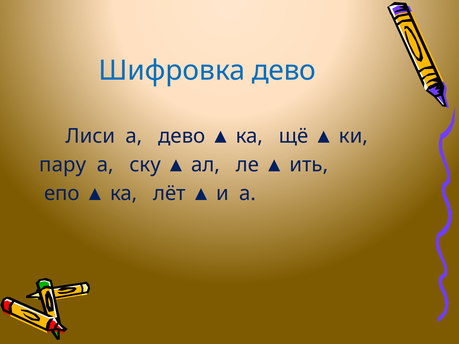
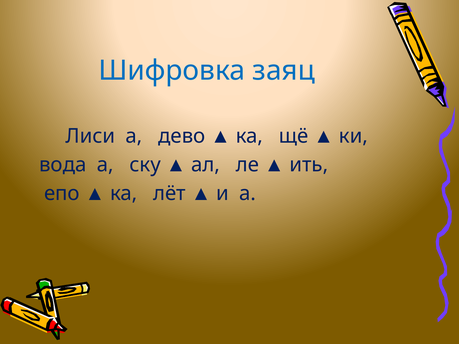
Шифровка дево: дево -> заяц
пару: пару -> вода
